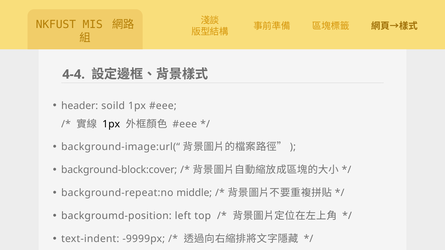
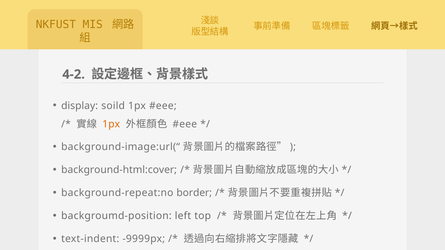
4-4: 4-4 -> 4-2
header: header -> display
1px at (111, 124) colour: black -> orange
background-block:cover: background-block:cover -> background-html:cover
middle: middle -> border
